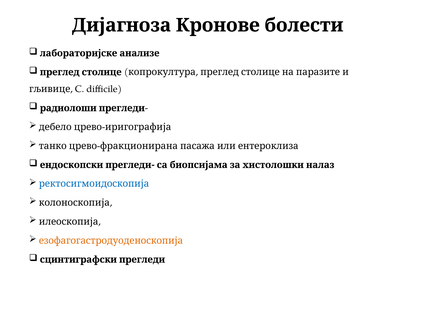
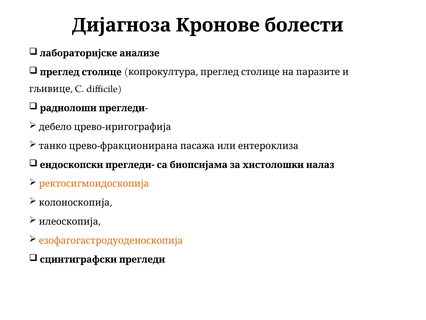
ректосигмоидоскопија colour: blue -> orange
